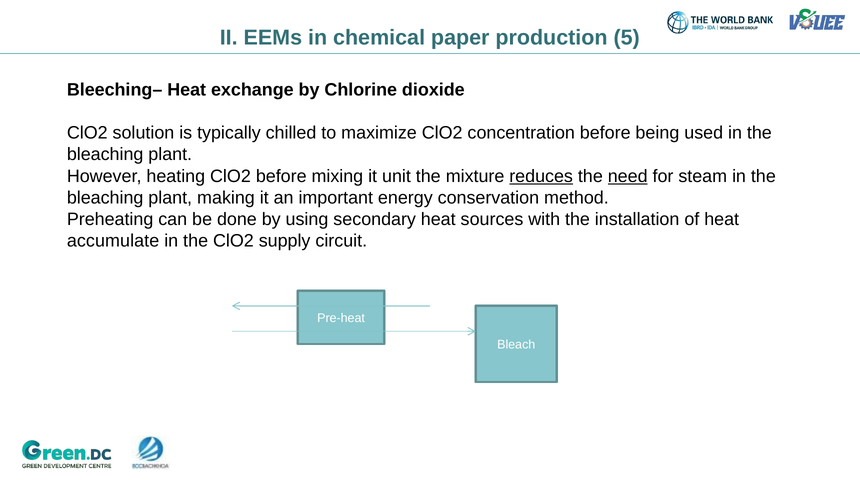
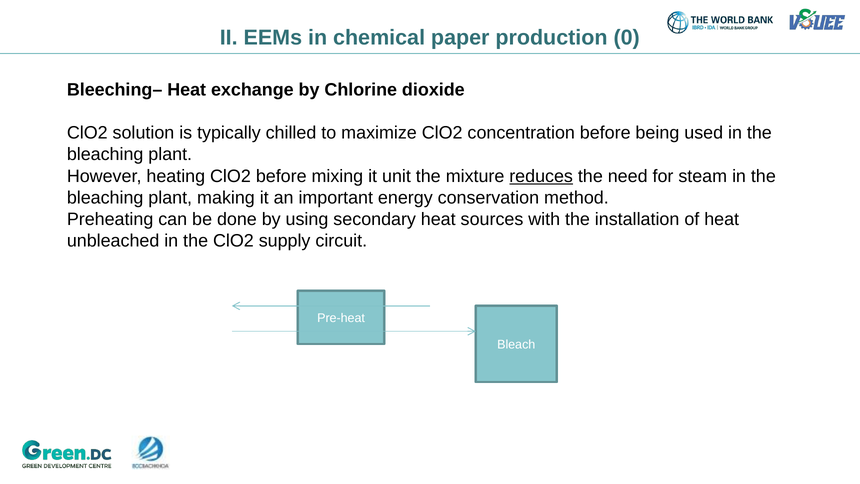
5: 5 -> 0
need underline: present -> none
accumulate: accumulate -> unbleached
